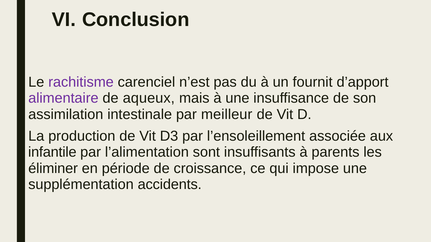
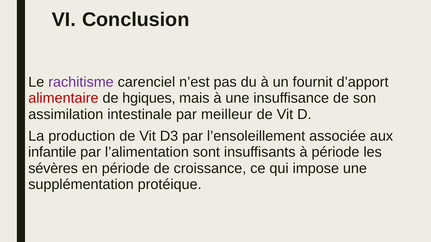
alimentaire colour: purple -> red
aqueux: aqueux -> hgiques
à parents: parents -> période
éliminer: éliminer -> sévères
accidents: accidents -> protéique
